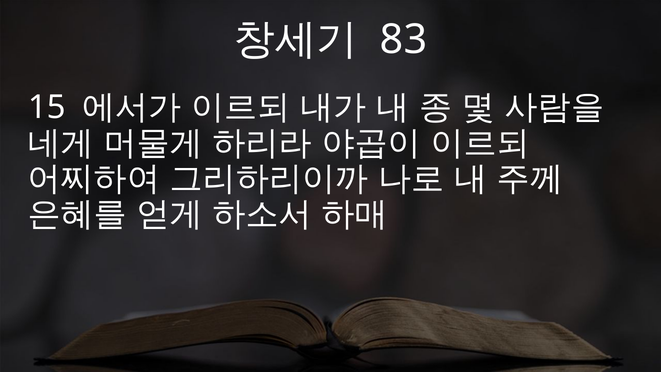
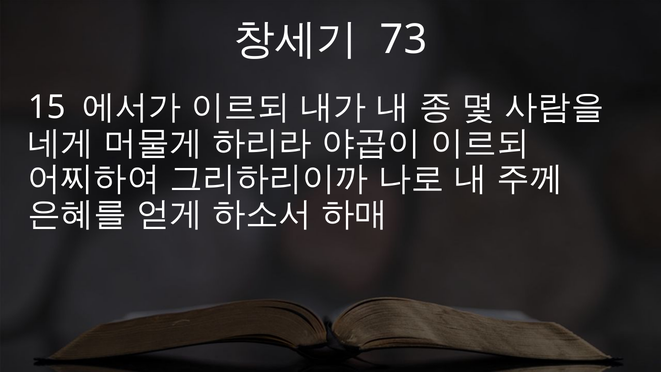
83: 83 -> 73
